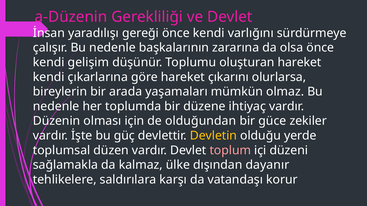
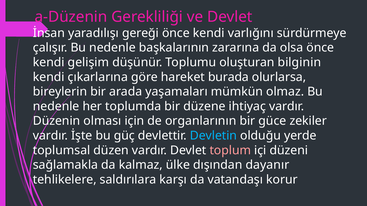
oluşturan hareket: hareket -> bilginin
çıkarını: çıkarını -> burada
olduğundan: olduğundan -> organlarının
Devletin colour: yellow -> light blue
